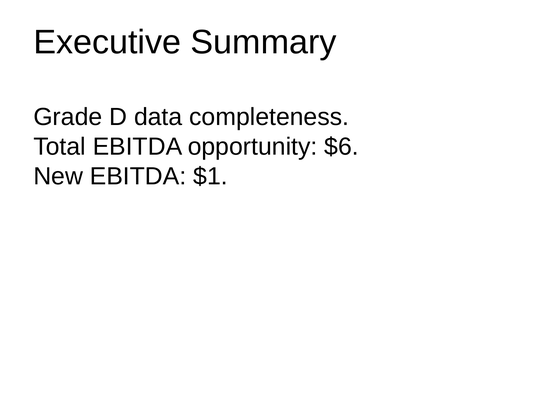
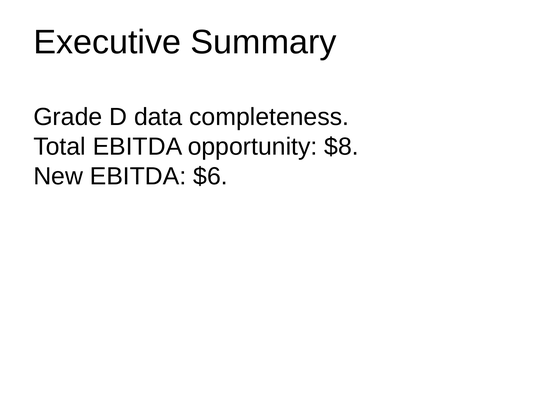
$6: $6 -> $8
$1: $1 -> $6
